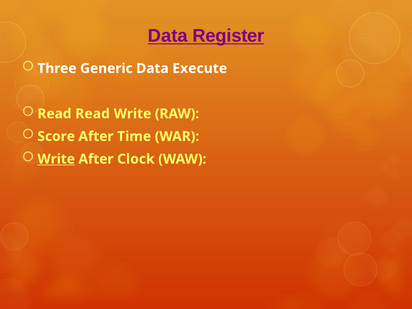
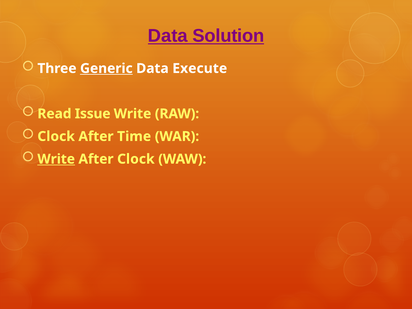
Register: Register -> Solution
Generic underline: none -> present
Read Read: Read -> Issue
Score at (56, 136): Score -> Clock
